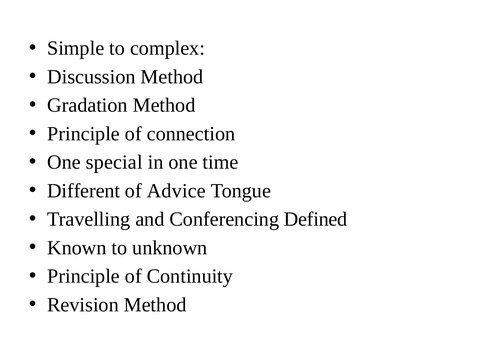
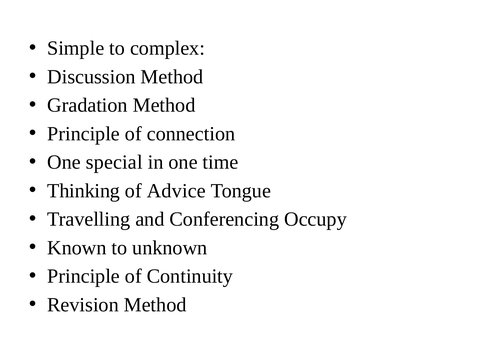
Different: Different -> Thinking
Defined: Defined -> Occupy
